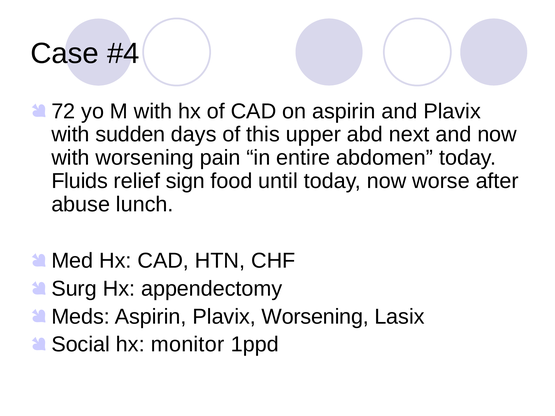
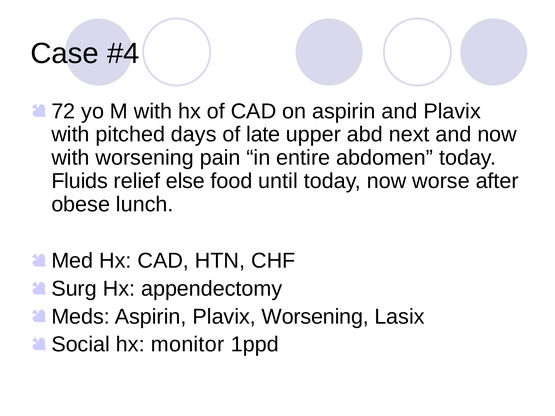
sudden: sudden -> pitched
this: this -> late
sign: sign -> else
abuse: abuse -> obese
